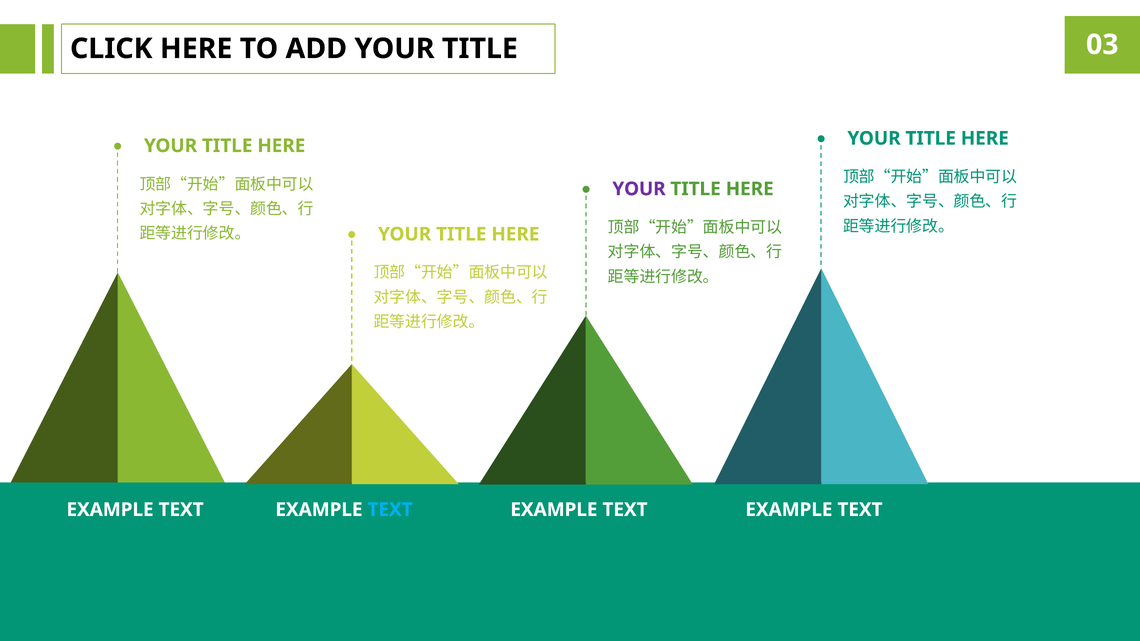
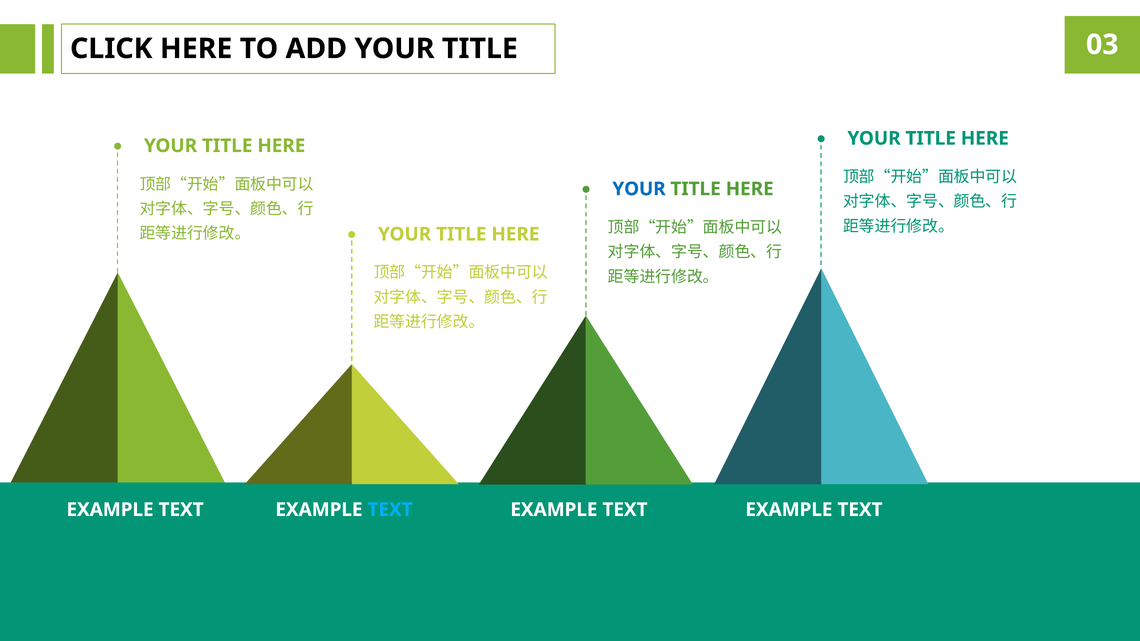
YOUR at (639, 189) colour: purple -> blue
